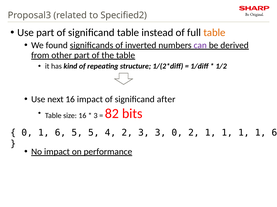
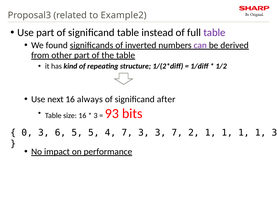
Specified2: Specified2 -> Example2
table at (214, 33) colour: orange -> purple
16 impact: impact -> always
82: 82 -> 93
0 1: 1 -> 3
4 2: 2 -> 7
3 0: 0 -> 7
1 1 6: 6 -> 3
